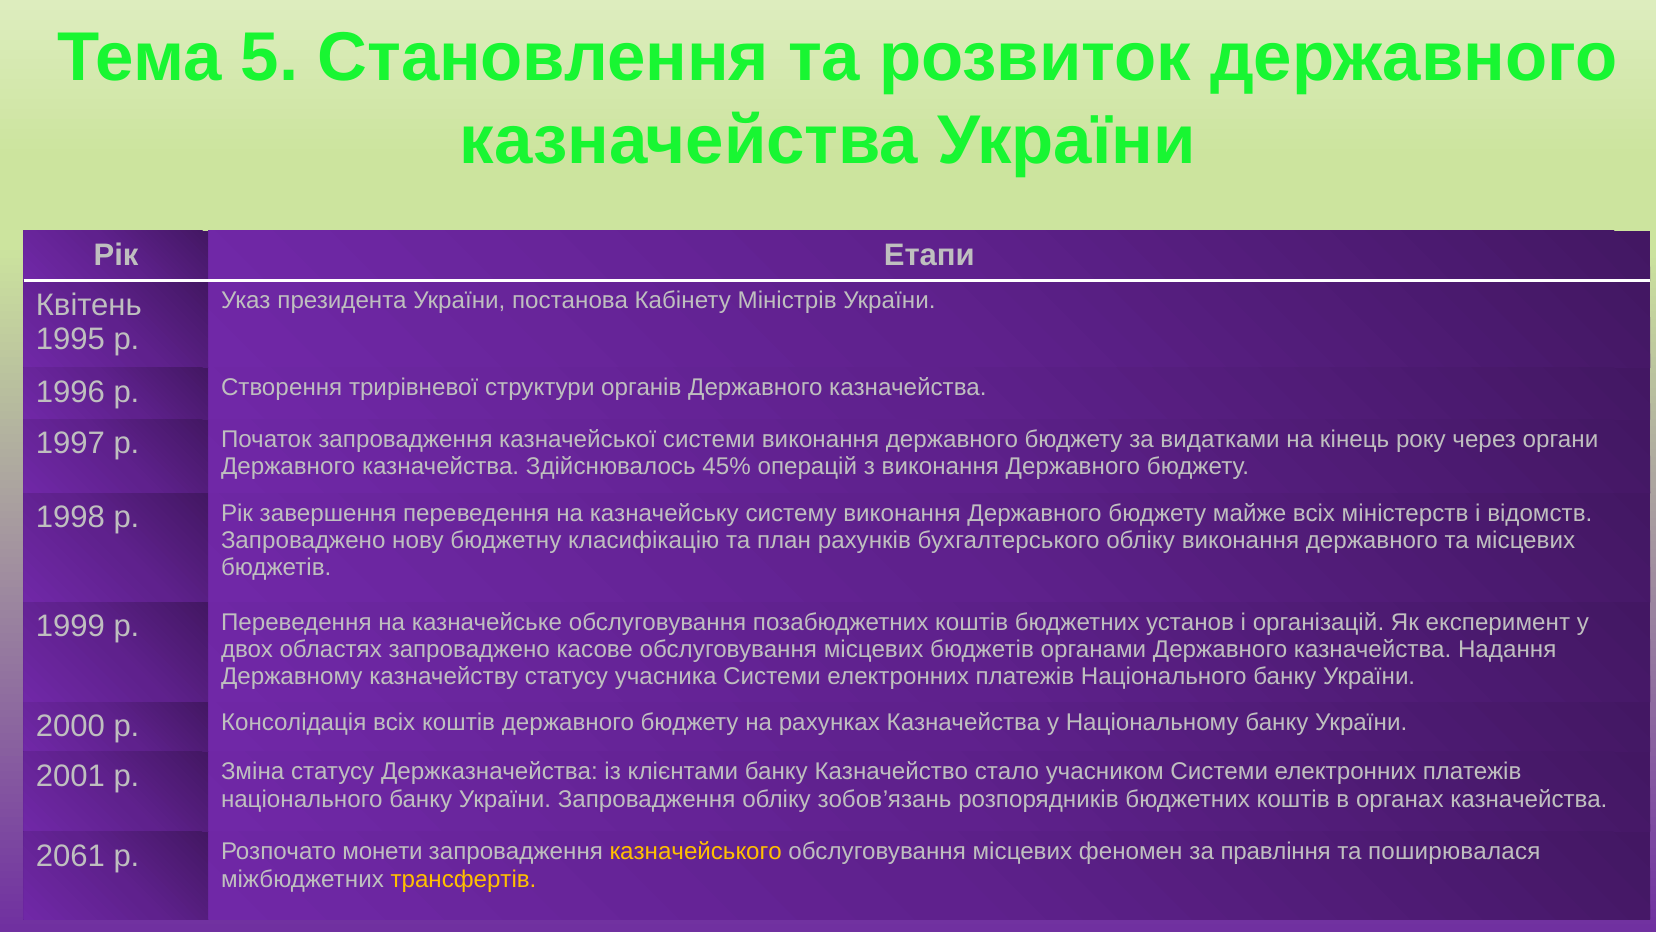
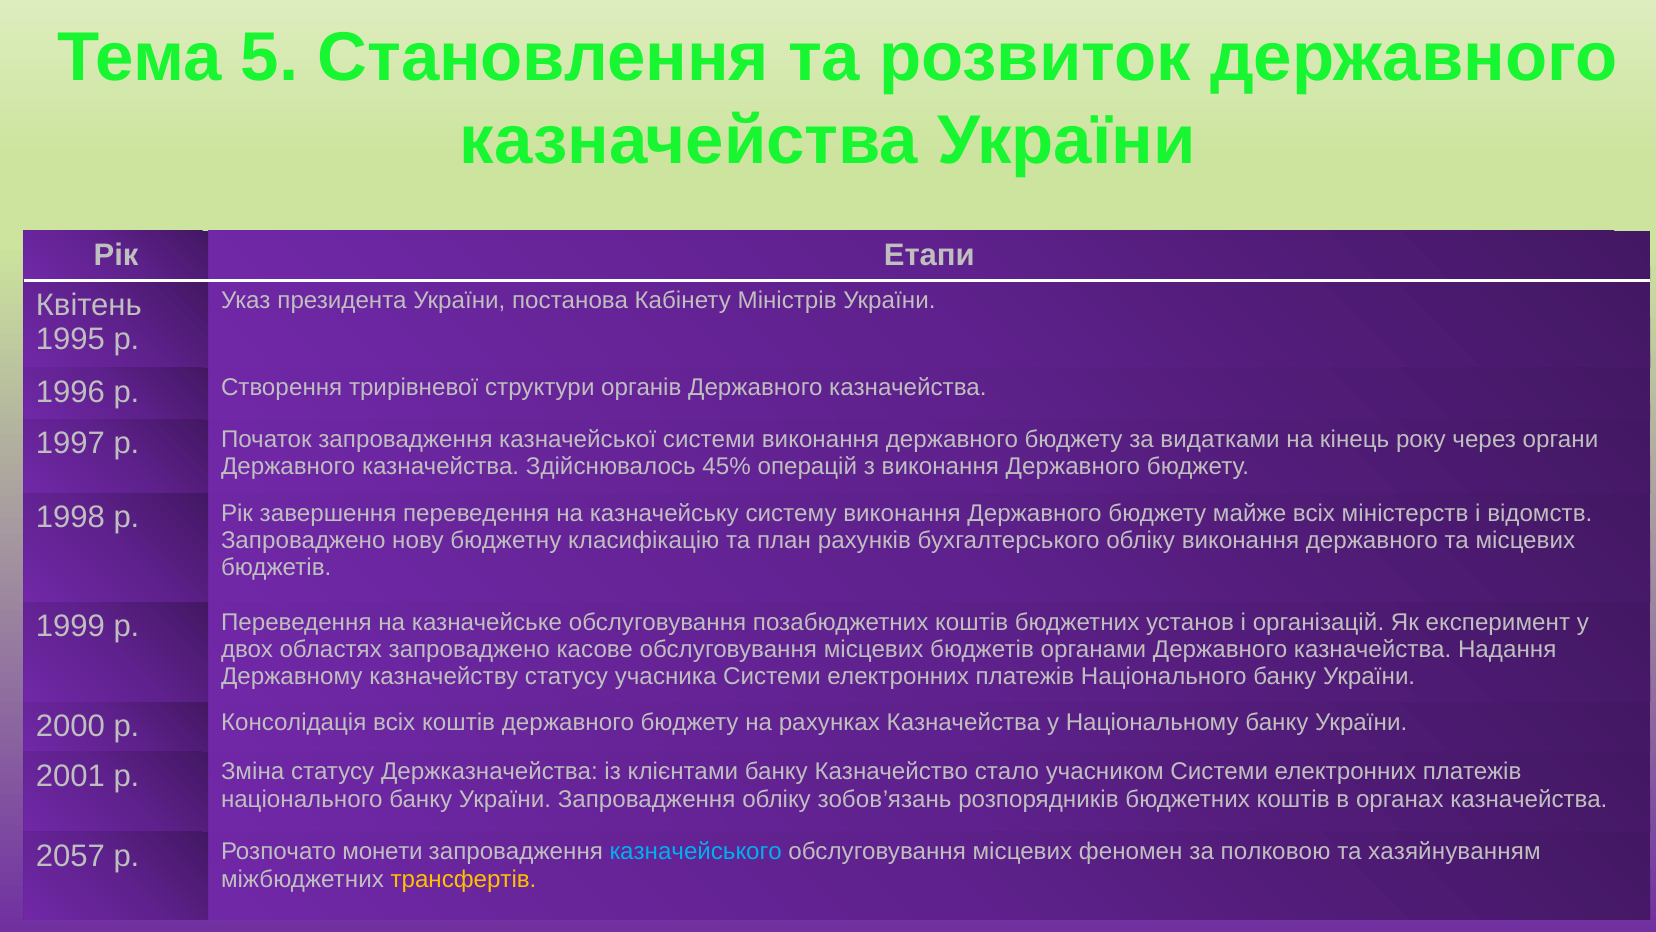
2061: 2061 -> 2057
казначейського colour: yellow -> light blue
правління: правління -> полковою
поширювалася: поширювалася -> хазяйнуванням
